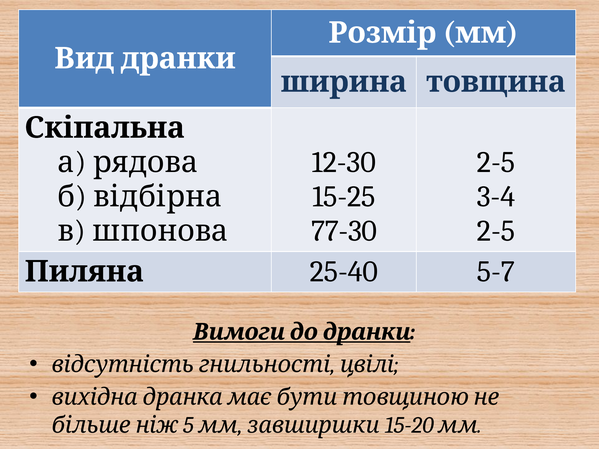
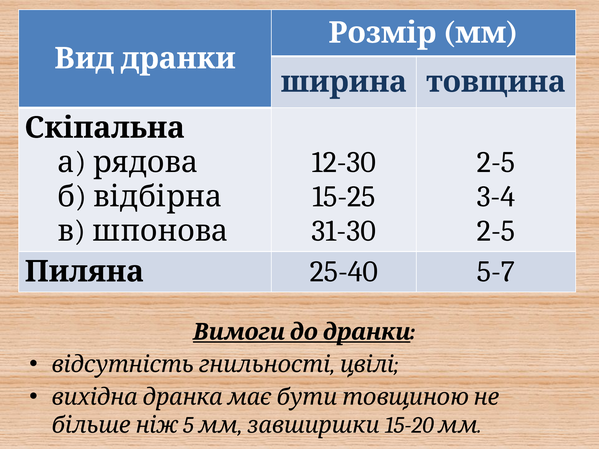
77-30: 77-30 -> 31-30
